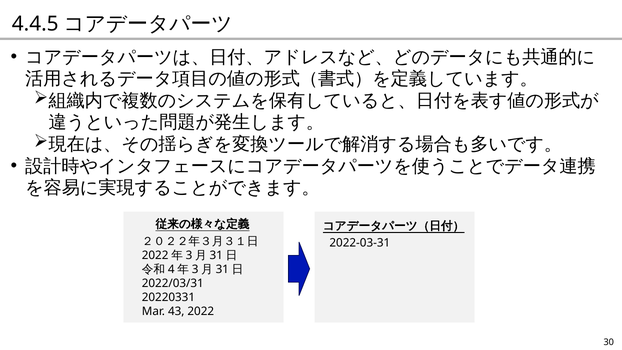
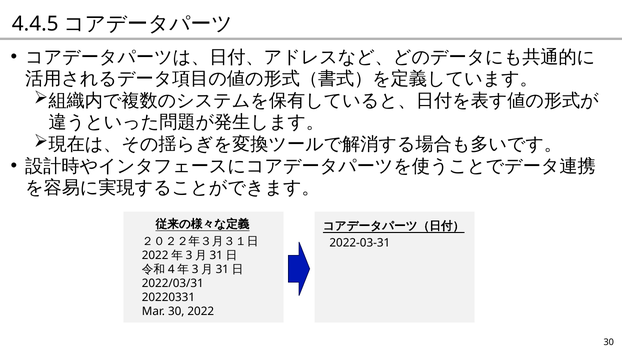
Mar 43: 43 -> 30
